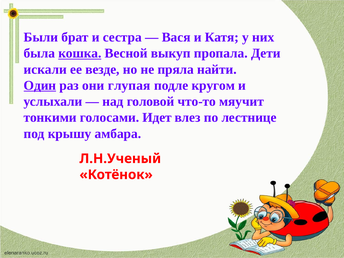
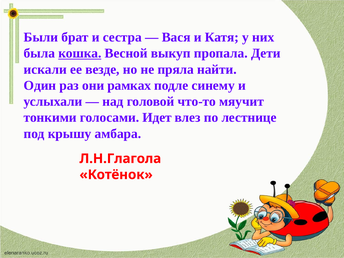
Один underline: present -> none
глупая: глупая -> рамках
кругом: кругом -> синему
Л.Н.Ученый: Л.Н.Ученый -> Л.Н.Глагола
